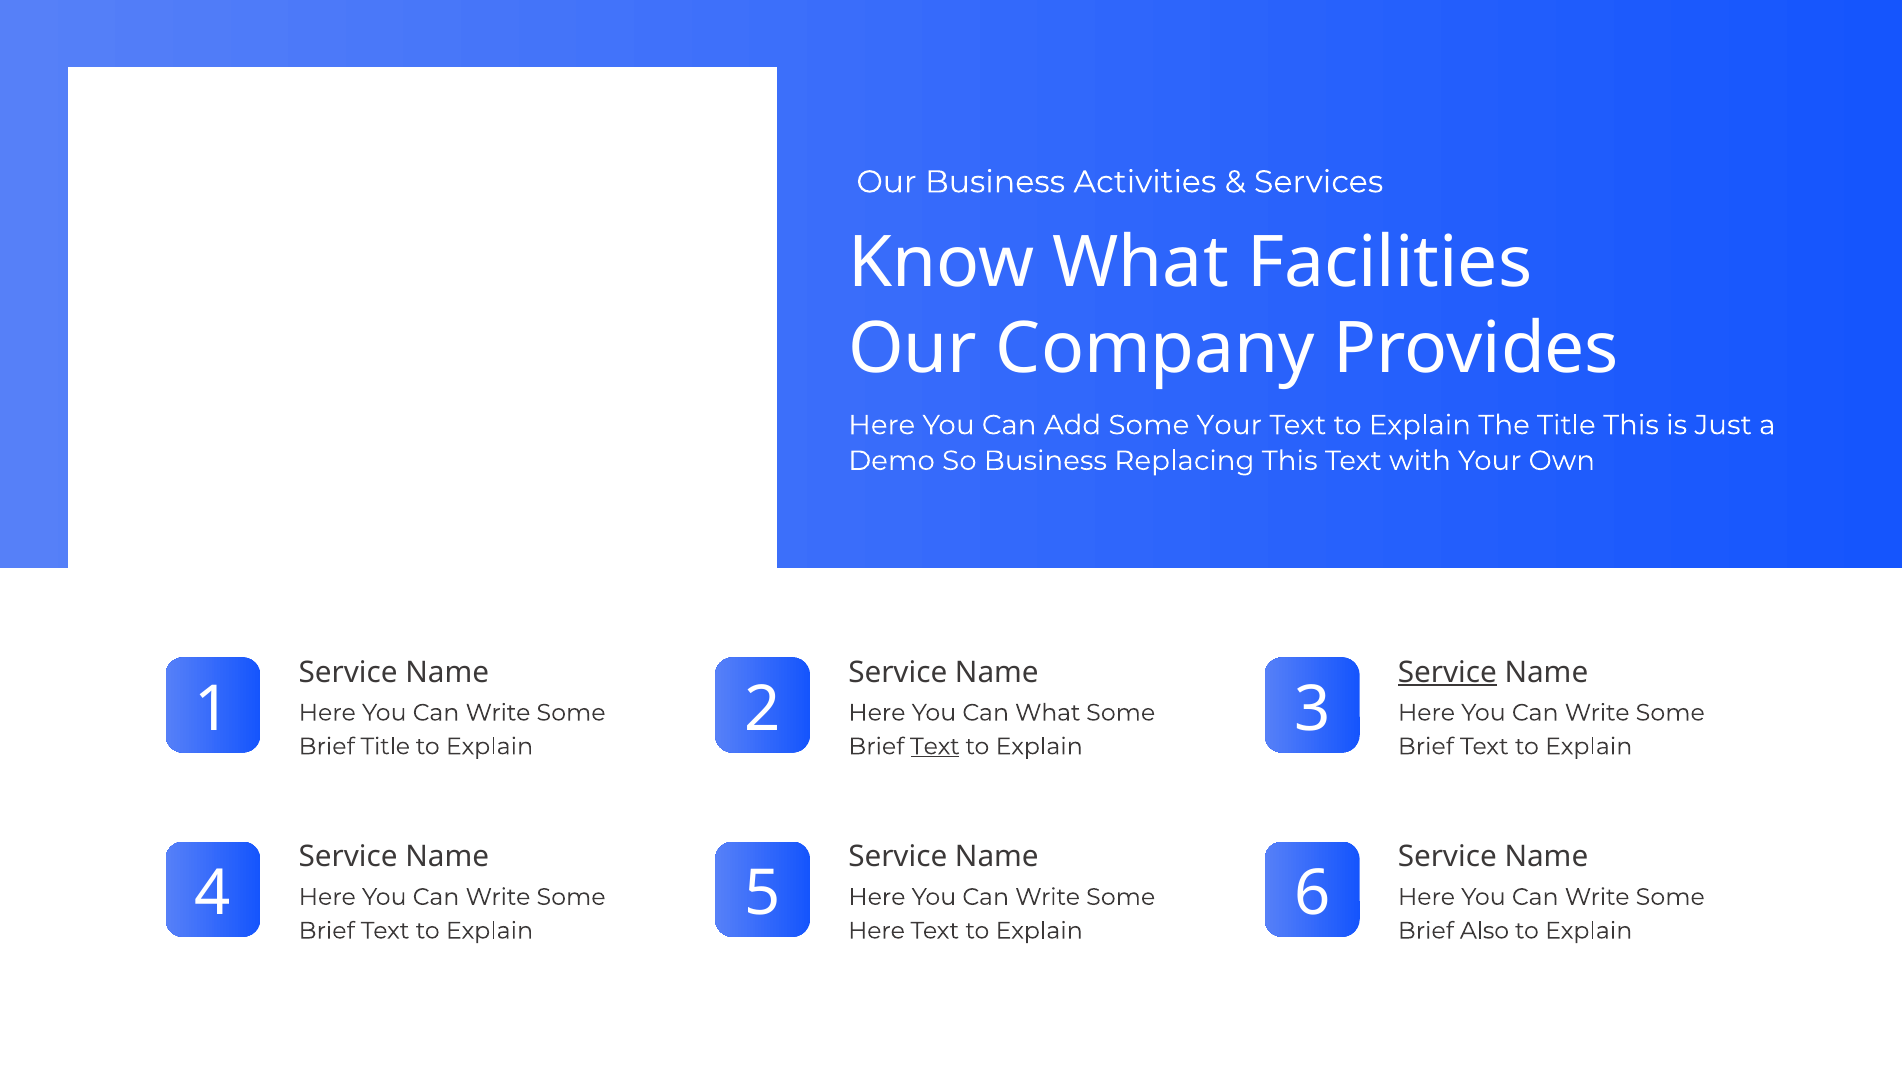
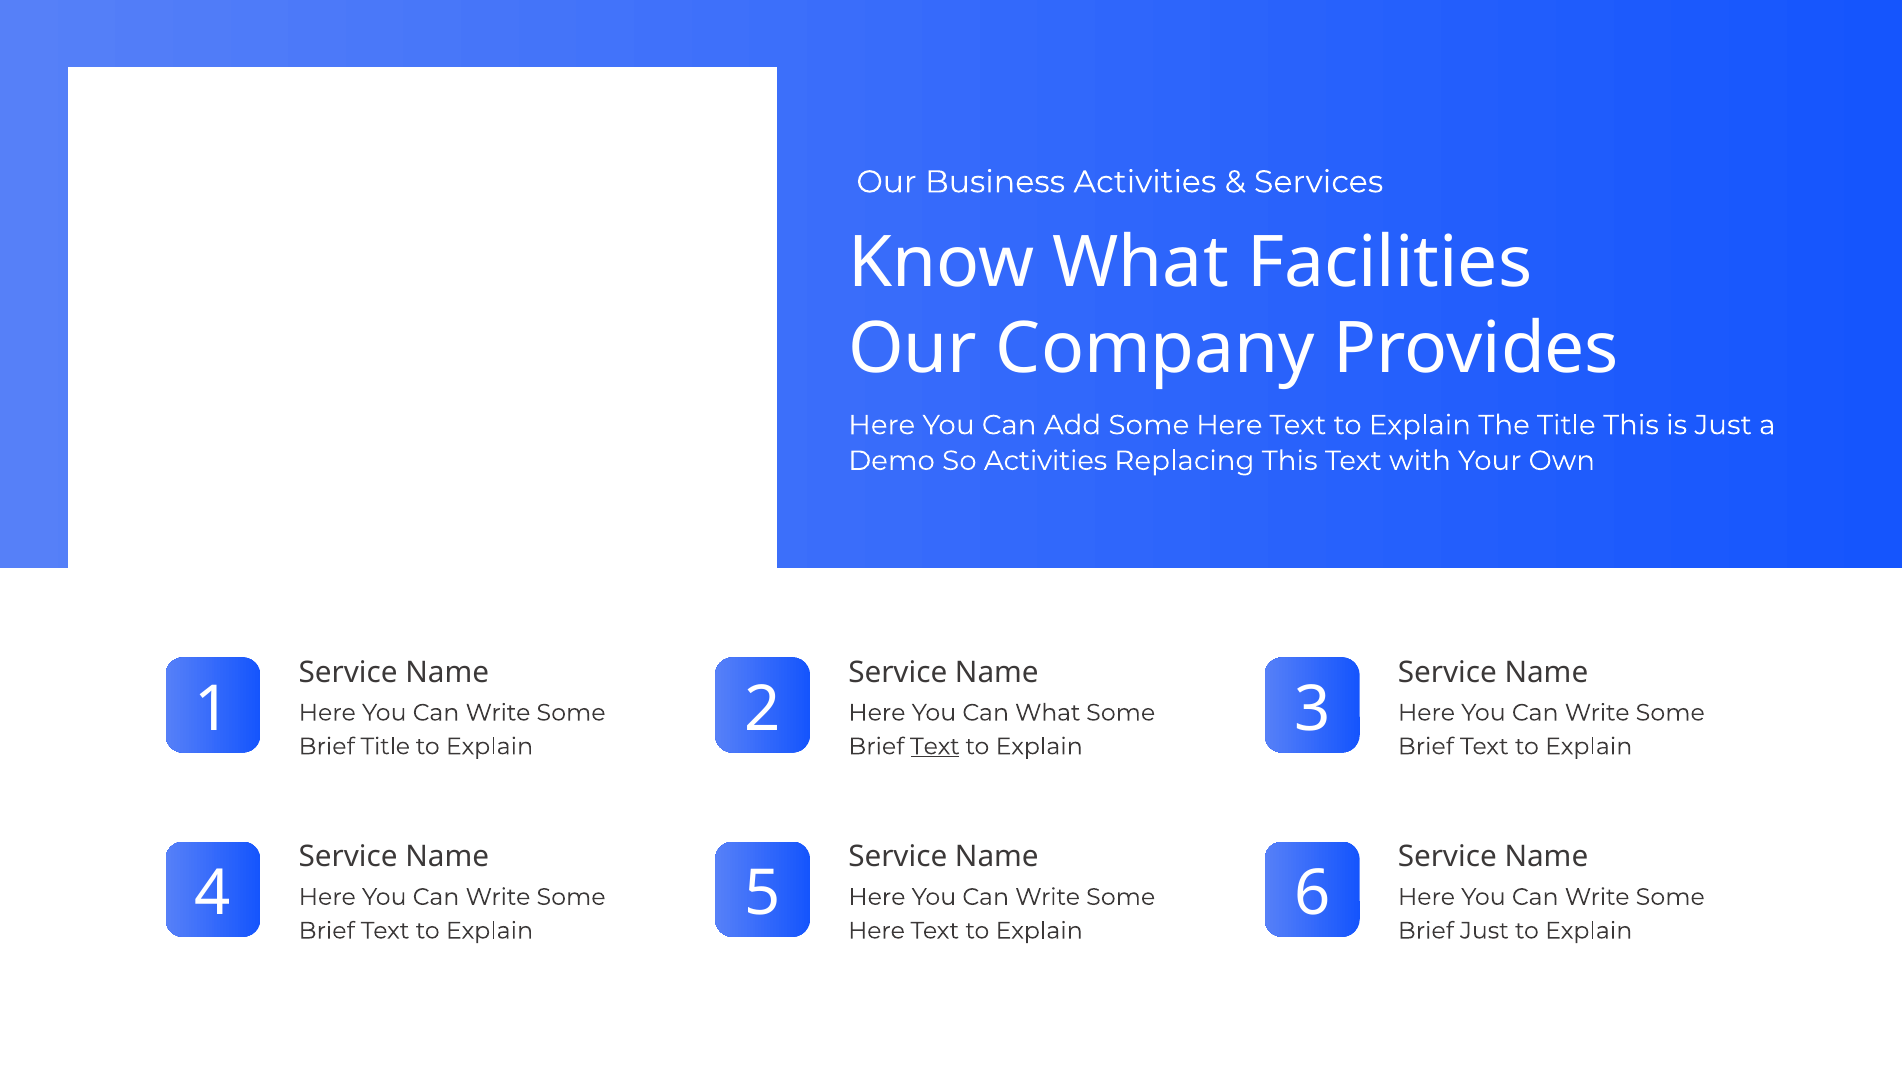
Add Some Your: Your -> Here
So Business: Business -> Activities
Service at (1447, 672) underline: present -> none
Brief Also: Also -> Just
